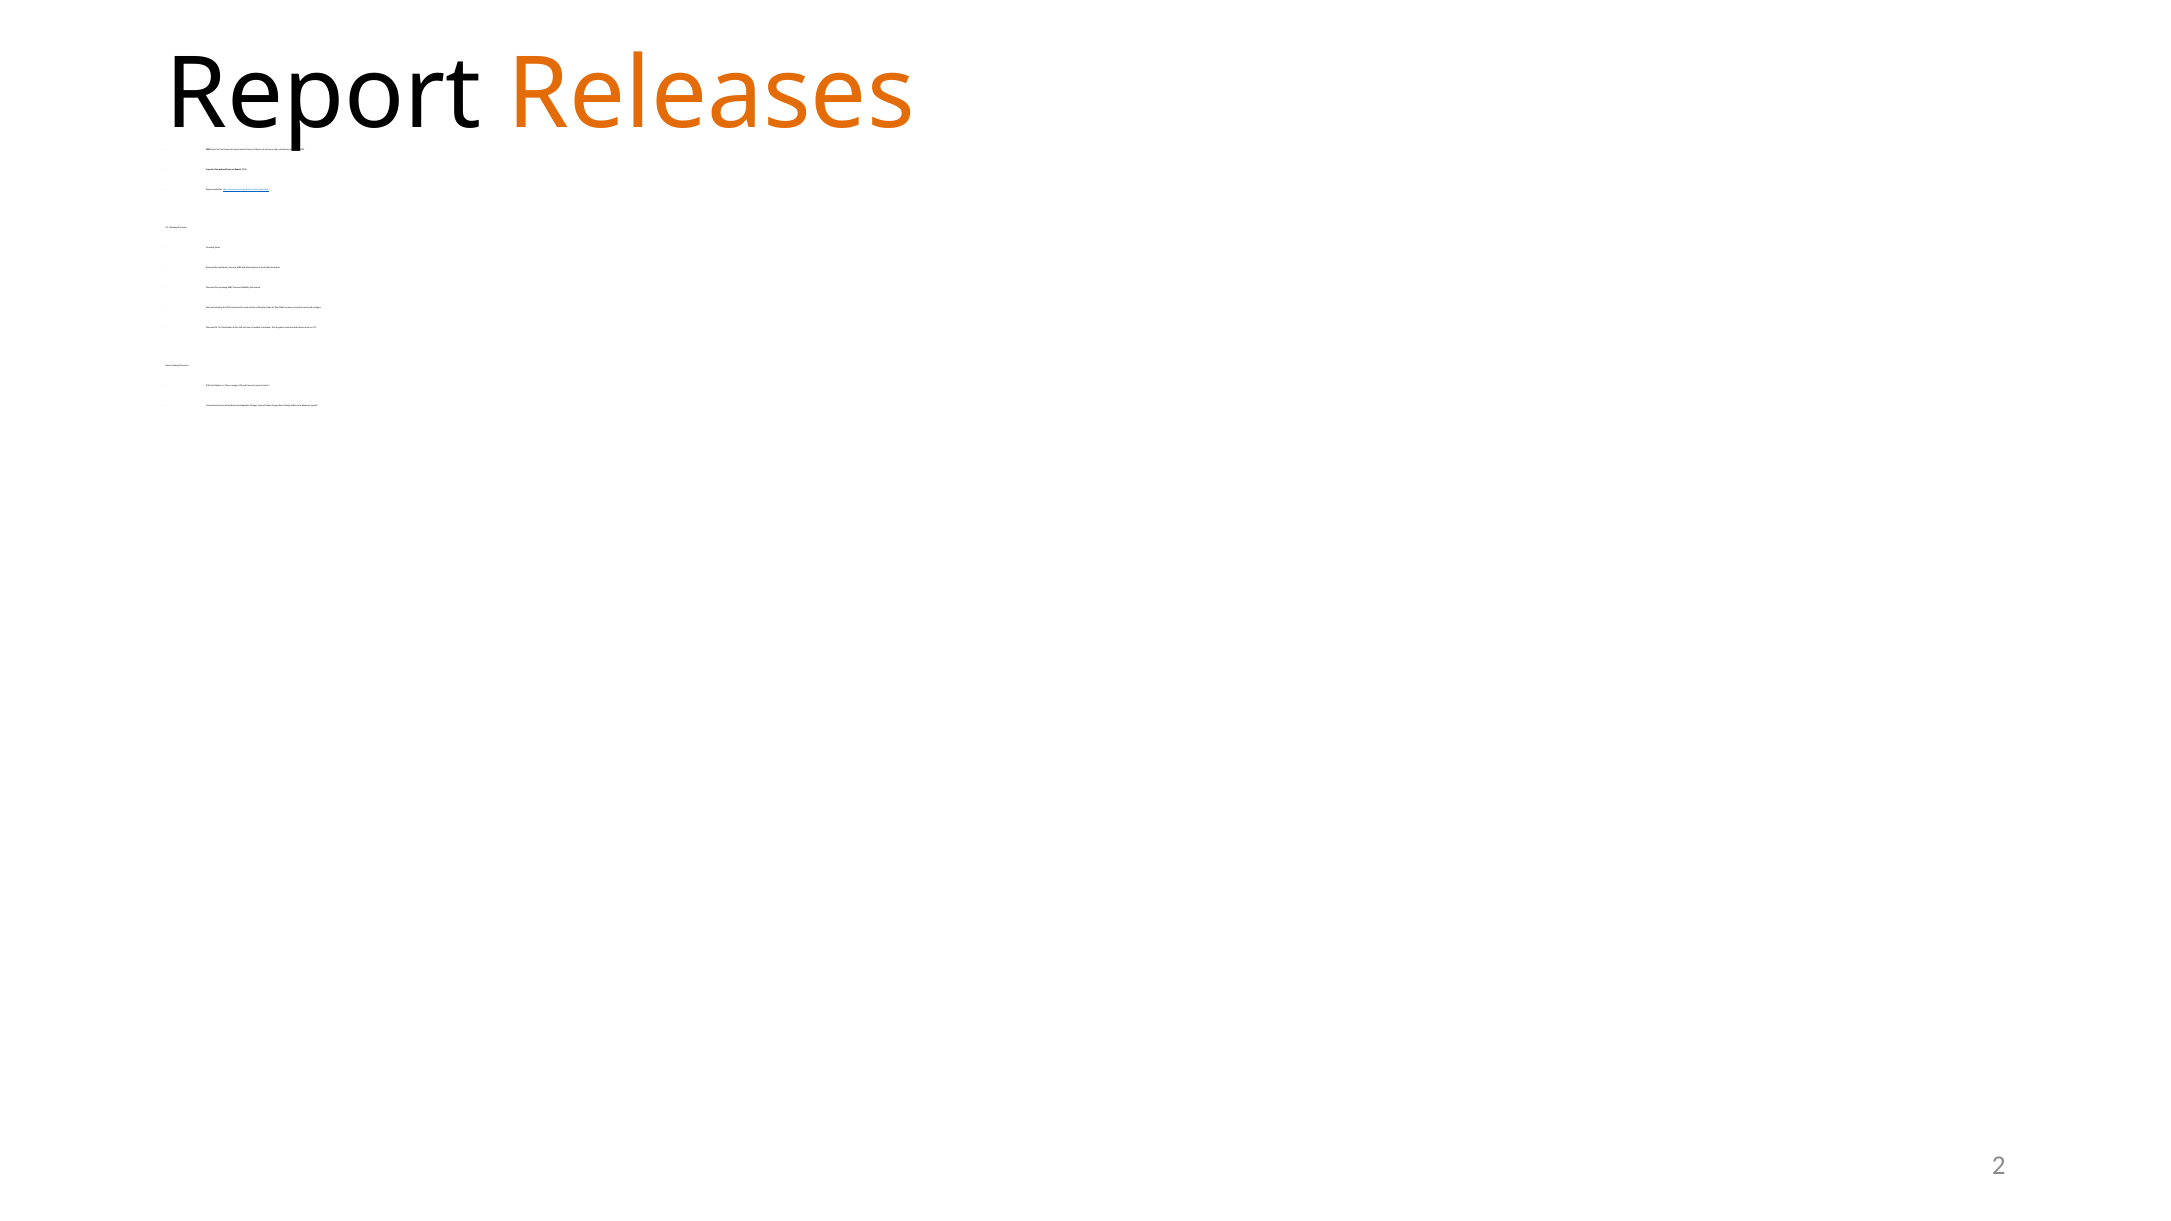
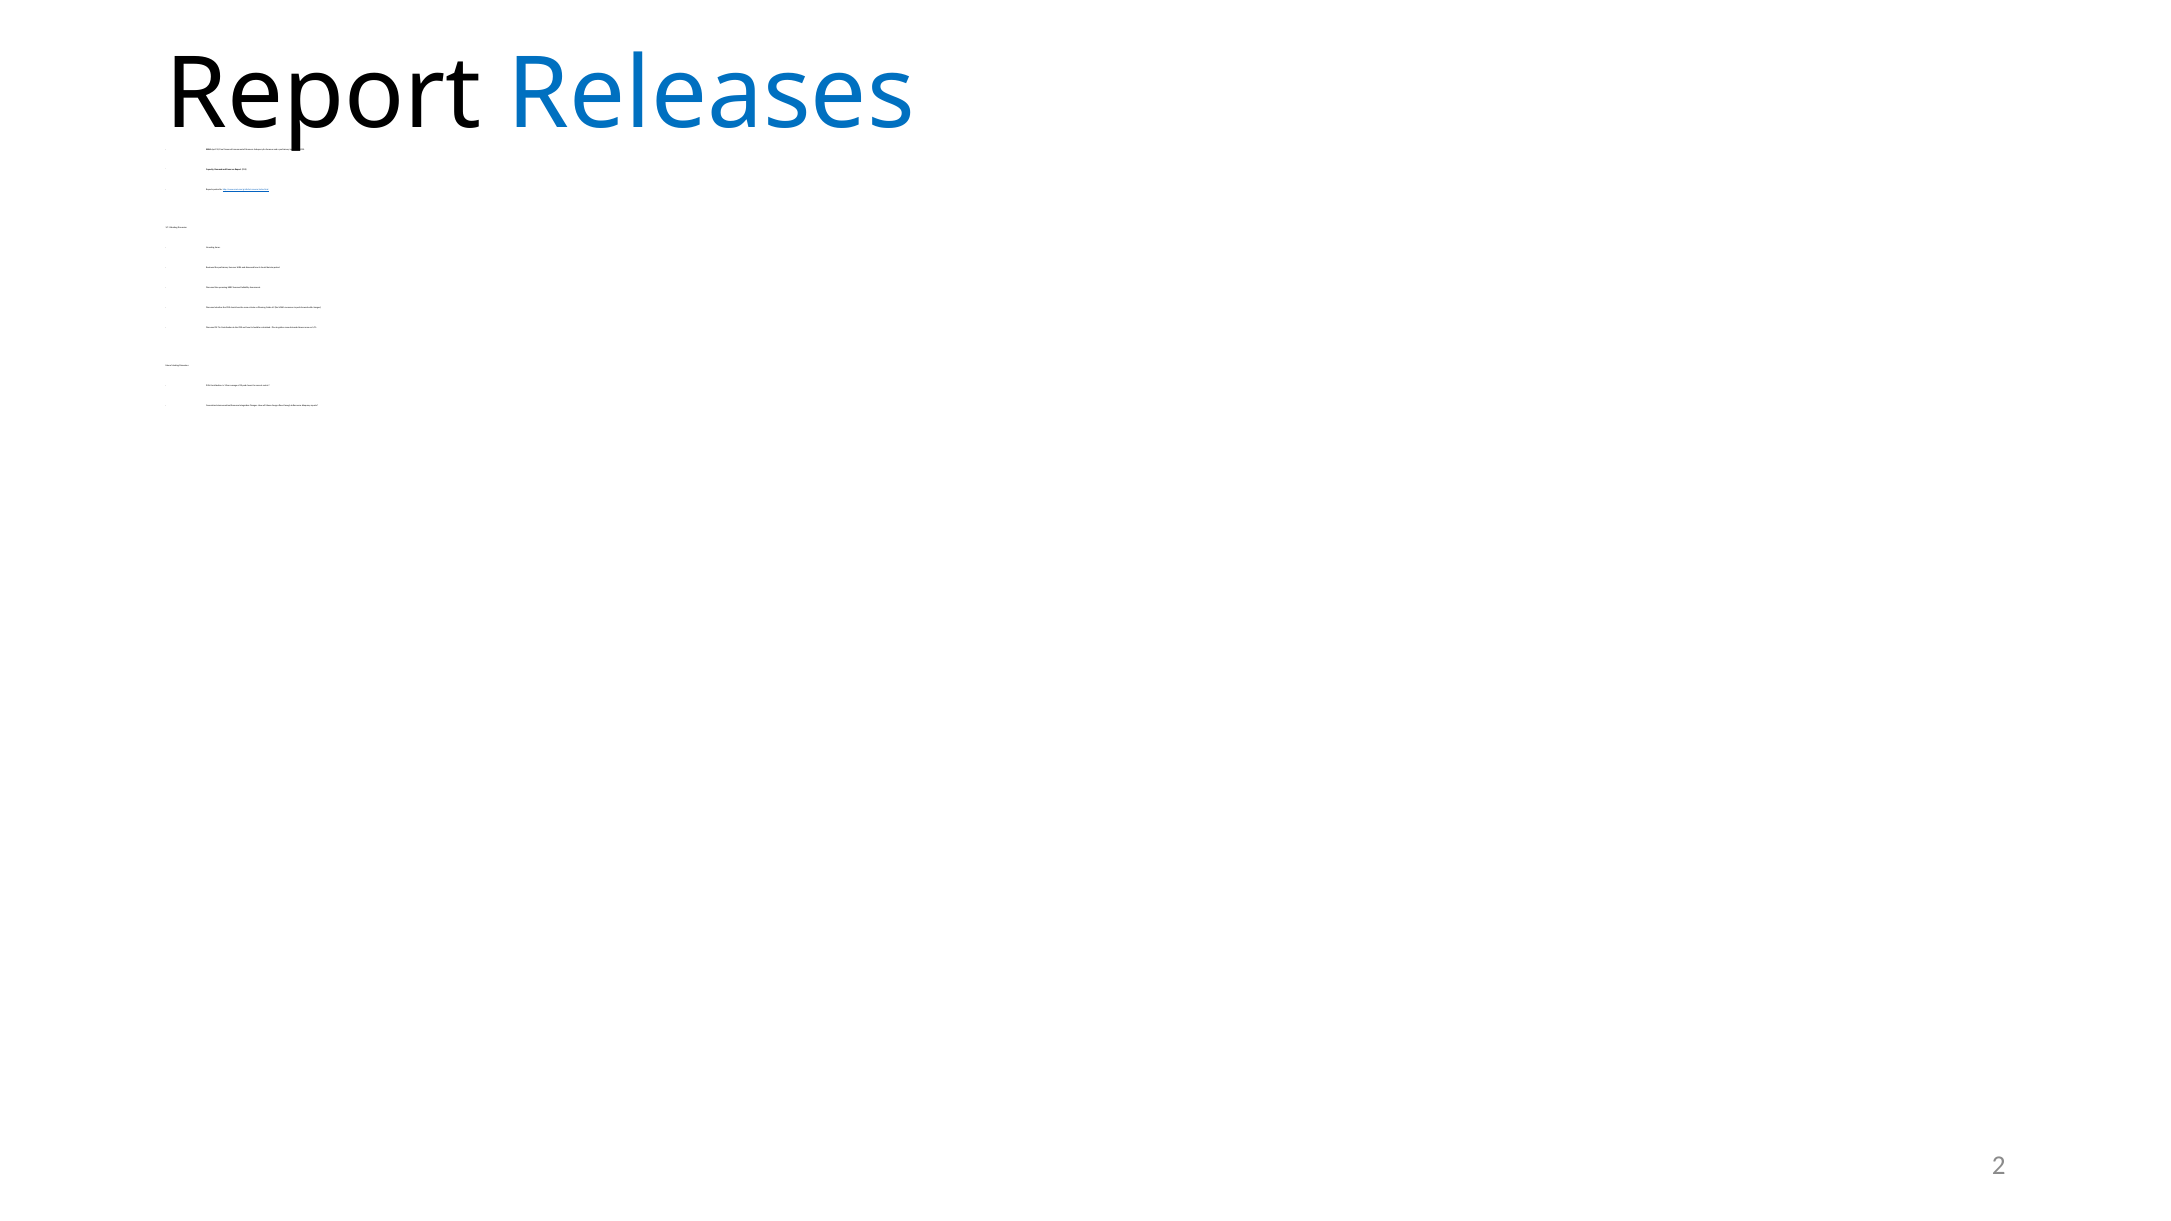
Releases colour: orange -> blue
